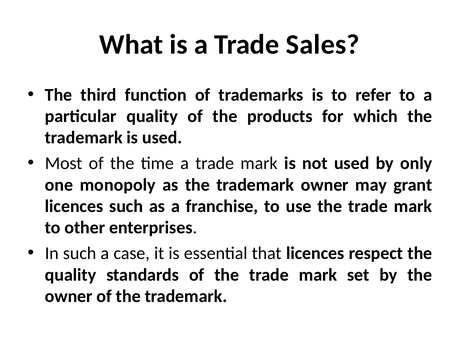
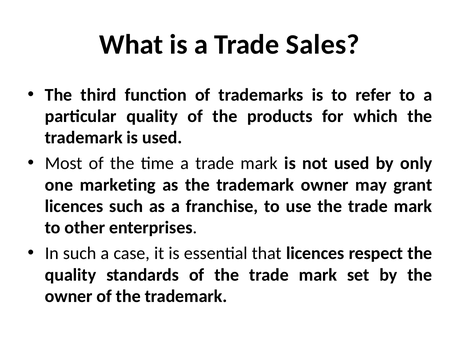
monopoly: monopoly -> marketing
